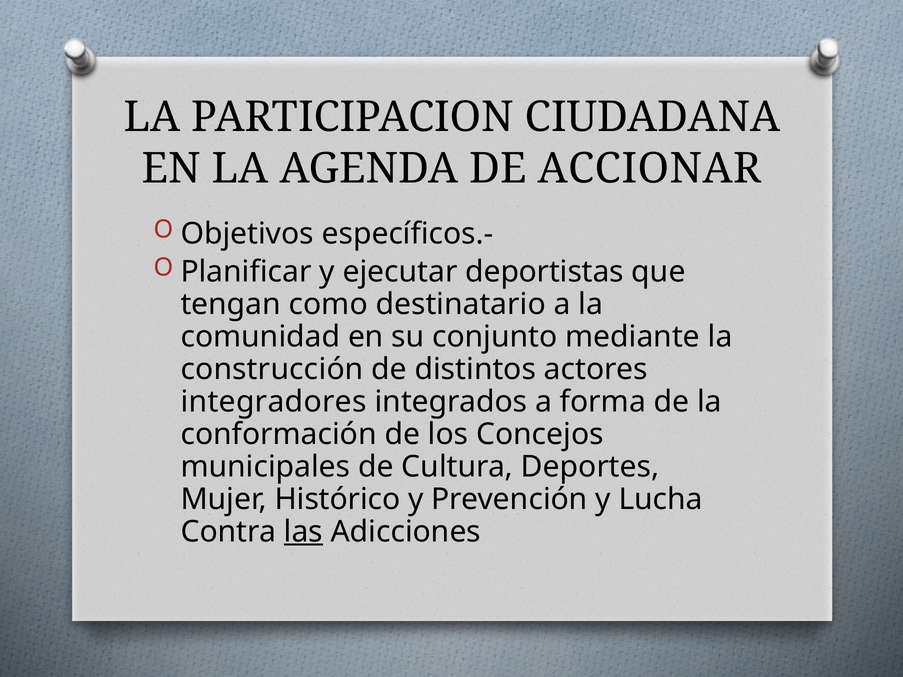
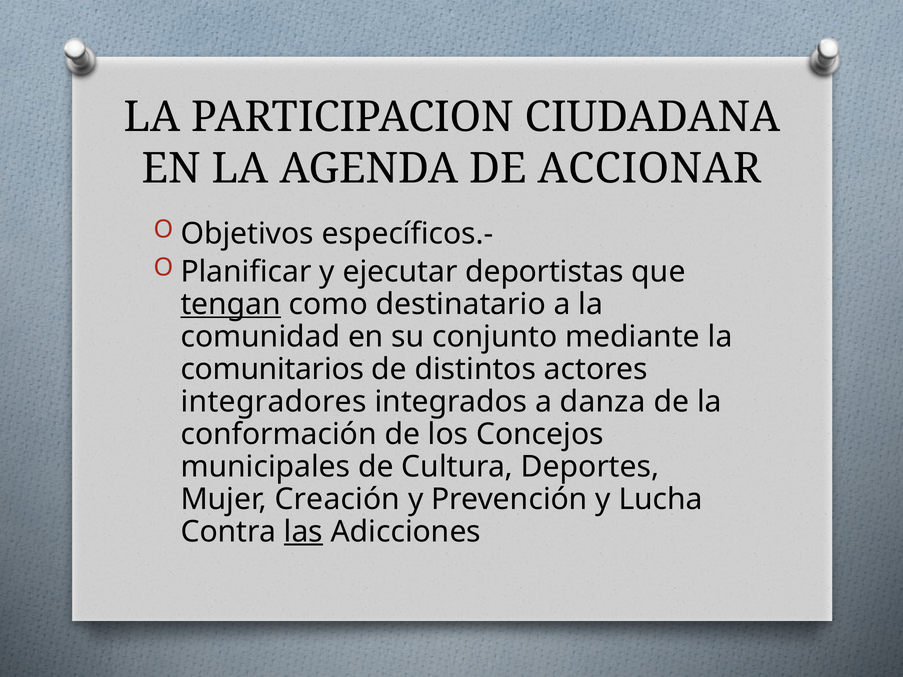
tengan underline: none -> present
construcción: construcción -> comunitarios
forma: forma -> danza
Histórico: Histórico -> Creación
